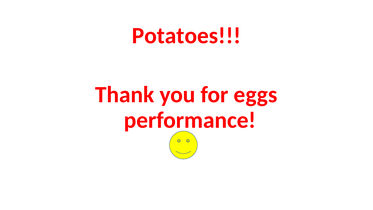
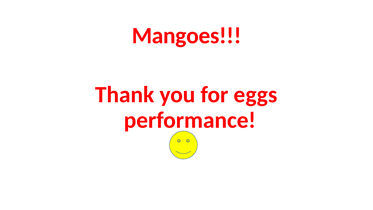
Potatoes: Potatoes -> Mangoes
